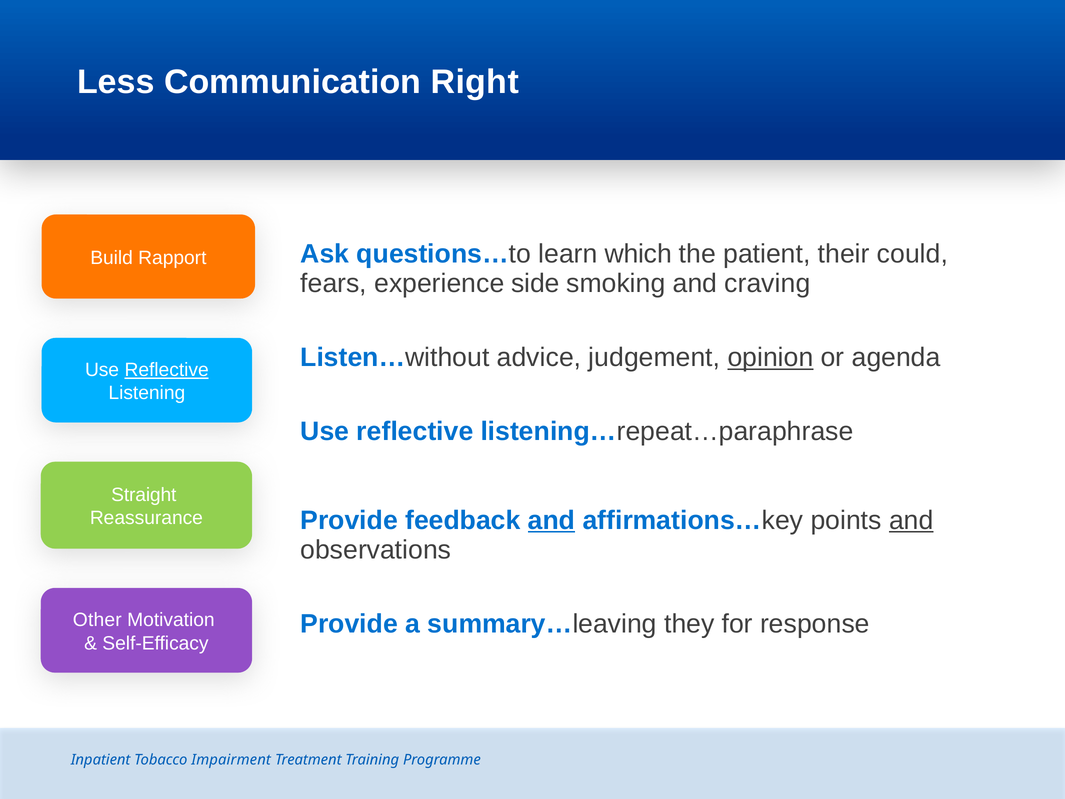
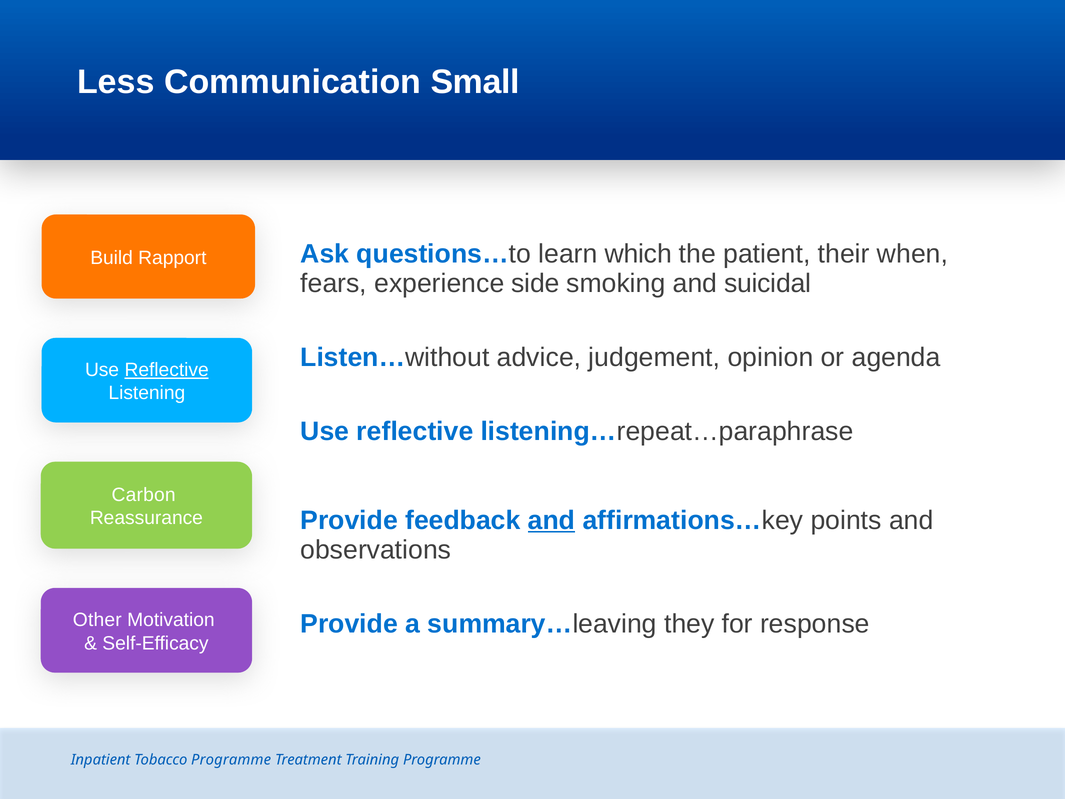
Right: Right -> Small
could: could -> when
craving: craving -> suicidal
opinion underline: present -> none
Straight: Straight -> Carbon
and at (911, 520) underline: present -> none
Tobacco Impairment: Impairment -> Programme
